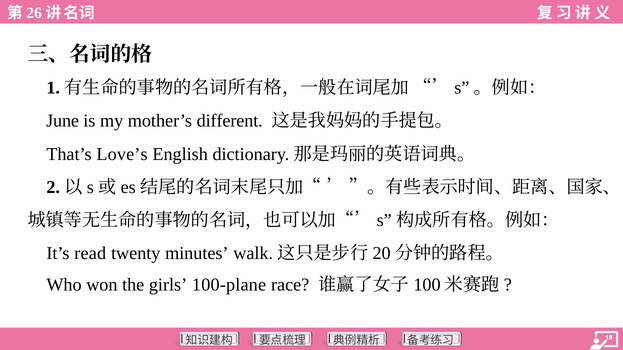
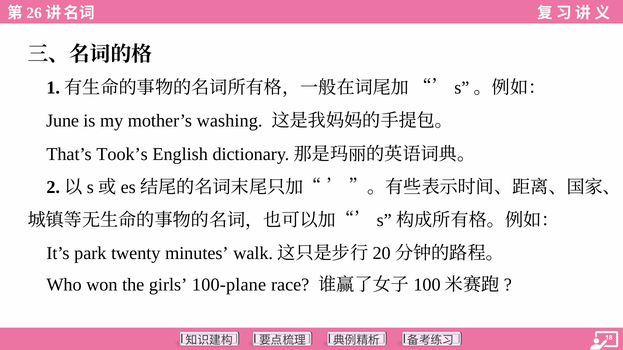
different: different -> washing
Love’s: Love’s -> Took’s
read: read -> park
